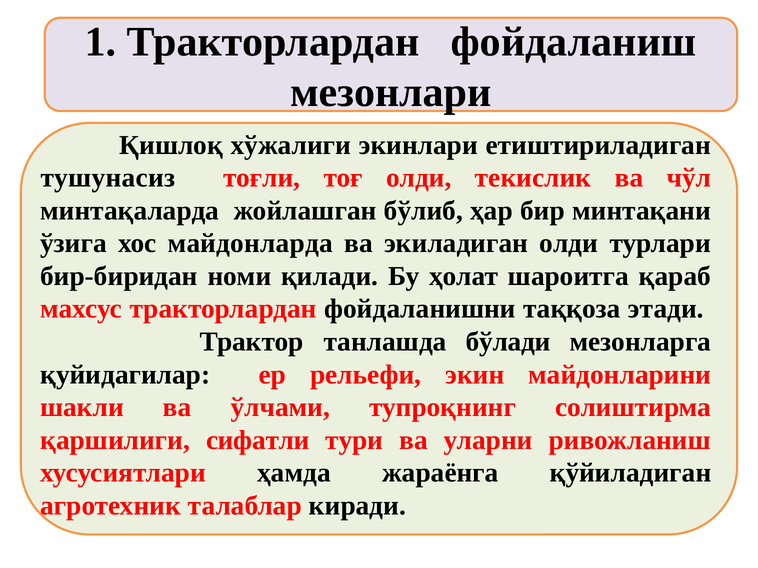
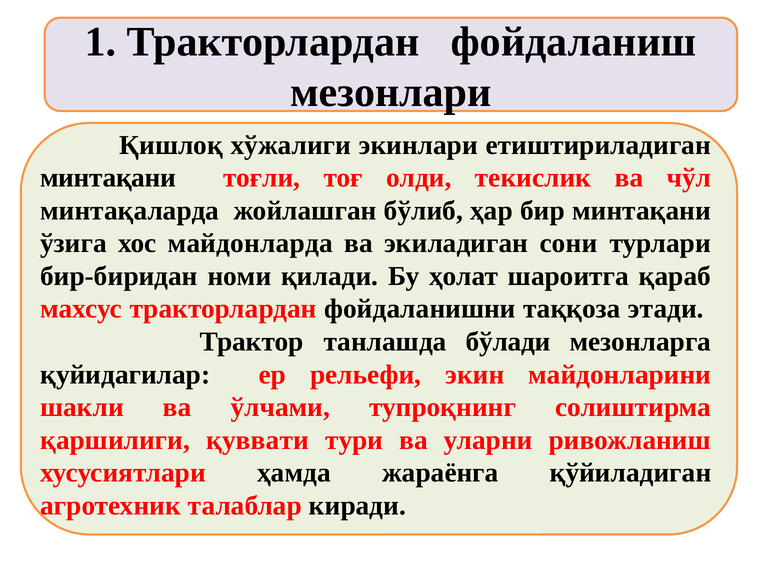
тушунасиз at (108, 178): тушунасиз -> минтақани
экиладиган олди: олди -> сони
сифатли: сифатли -> қуввати
